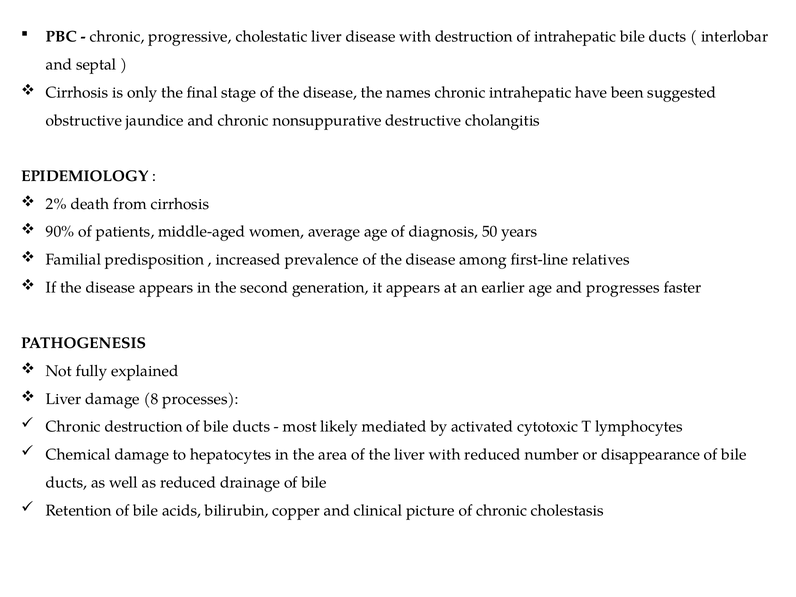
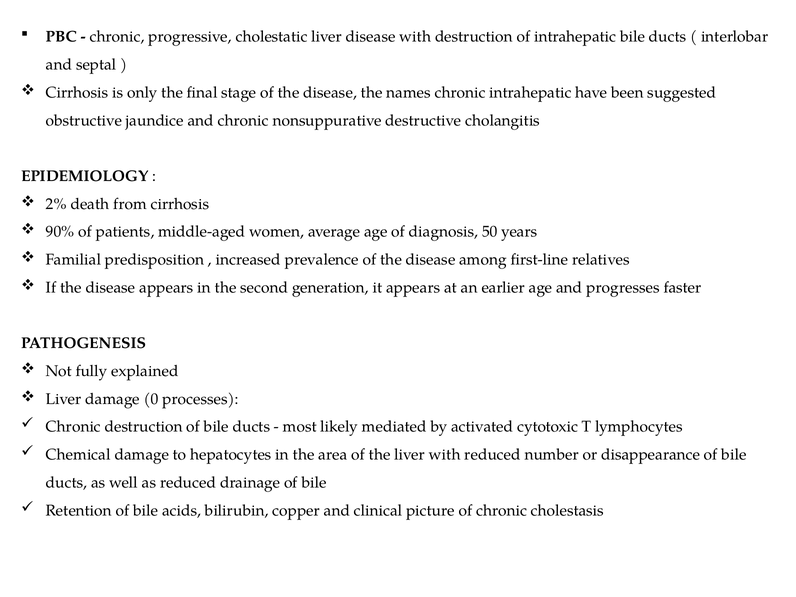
8: 8 -> 0
